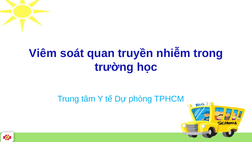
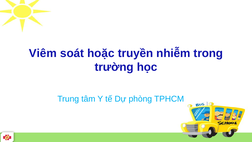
quan: quan -> hoặc
